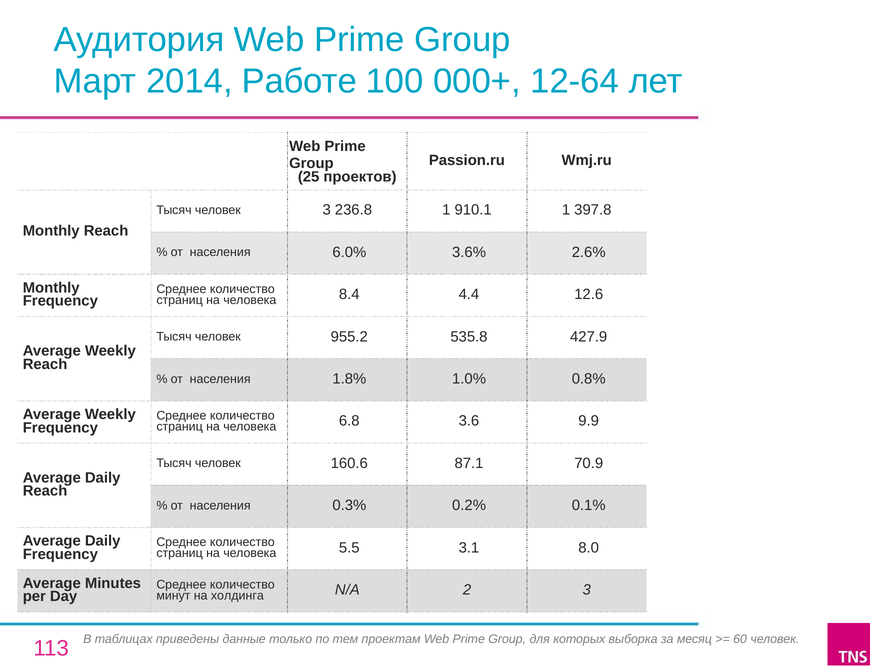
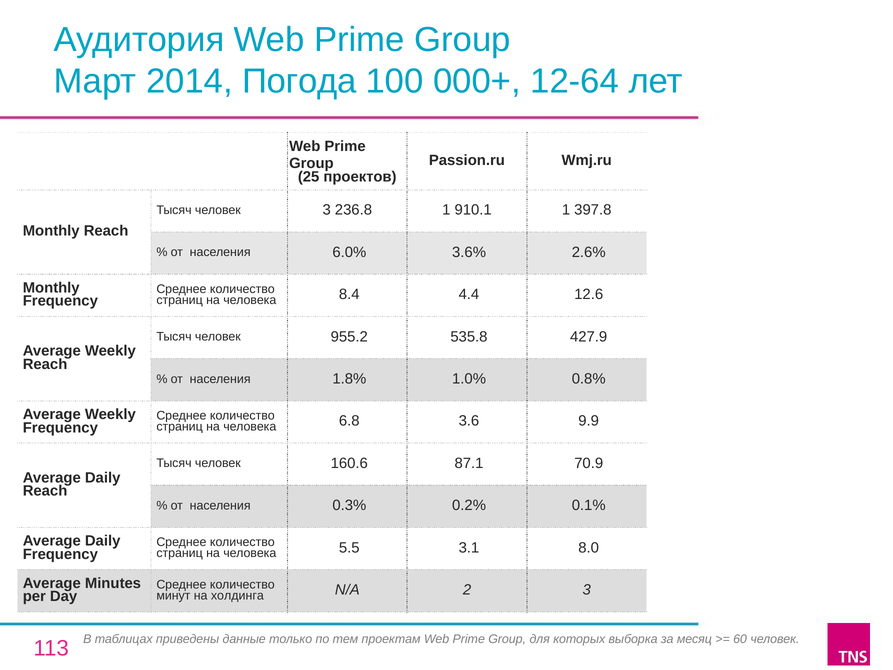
Работе: Работе -> Погода
